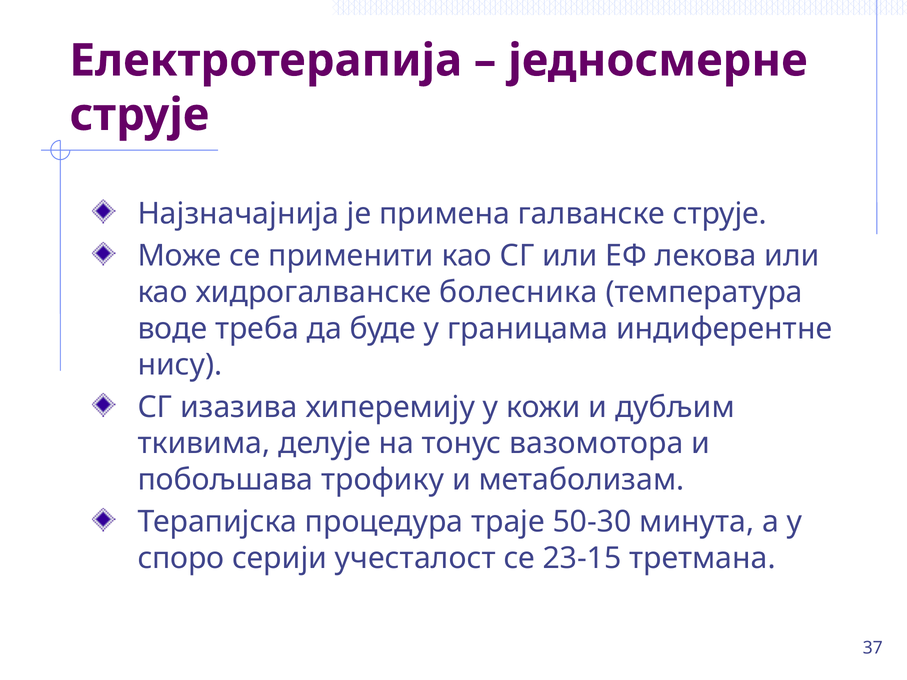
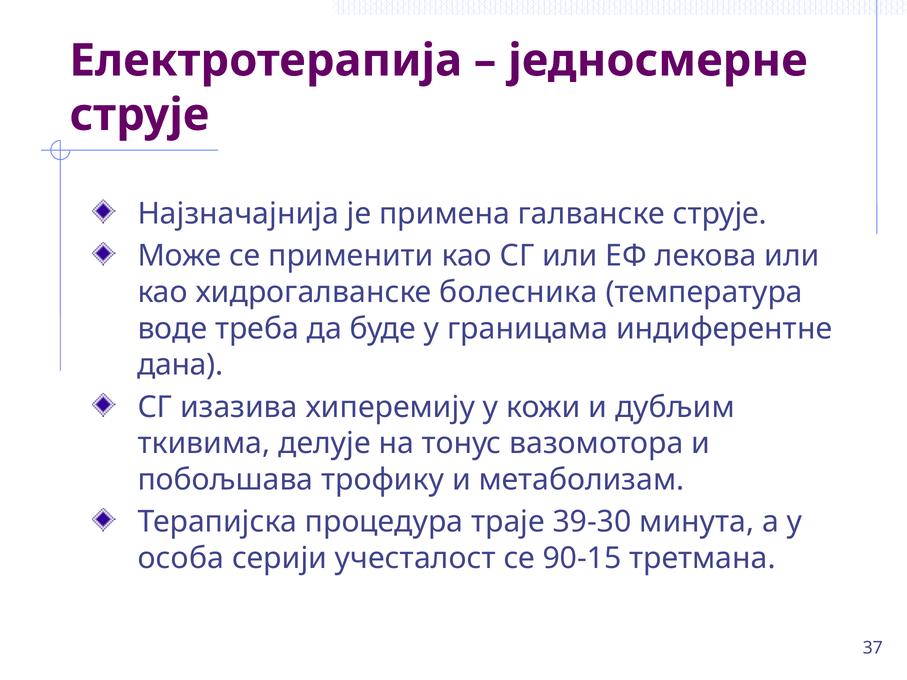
нису: нису -> дана
50-30: 50-30 -> 39-30
споро: споро -> особа
23-15: 23-15 -> 90-15
